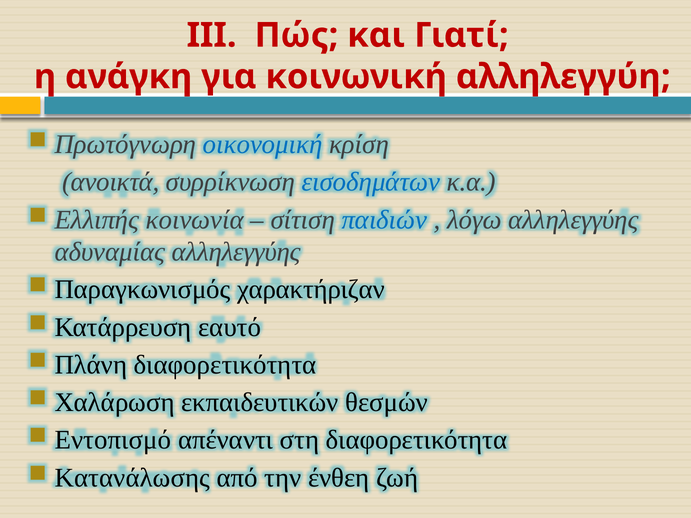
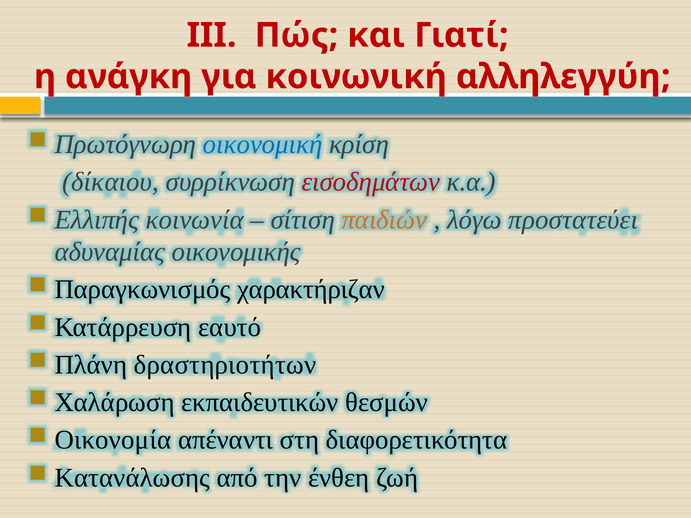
ανοικτά: ανοικτά -> δίκαιου
εισοδημάτων colour: blue -> red
παιδιών colour: blue -> orange
λόγω αλληλεγγύης: αλληλεγγύης -> προστατεύει
αδυναμίας αλληλεγγύης: αλληλεγγύης -> οικονομικής
Πλάνη διαφορετικότητα: διαφορετικότητα -> δραστηριοτήτων
Εντοπισμό: Εντοπισμό -> Οικονομία
